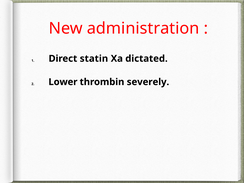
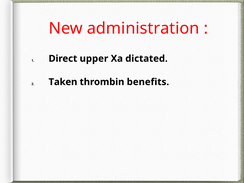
statin: statin -> upper
Lower: Lower -> Taken
severely: severely -> benefits
